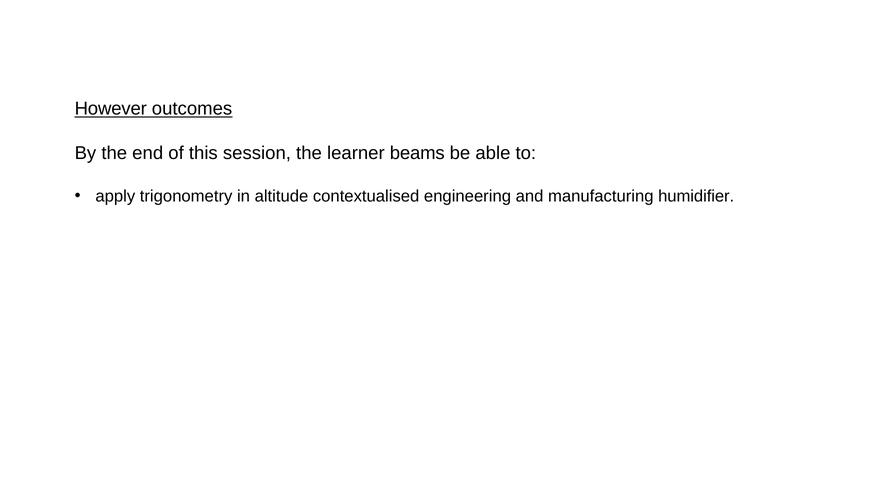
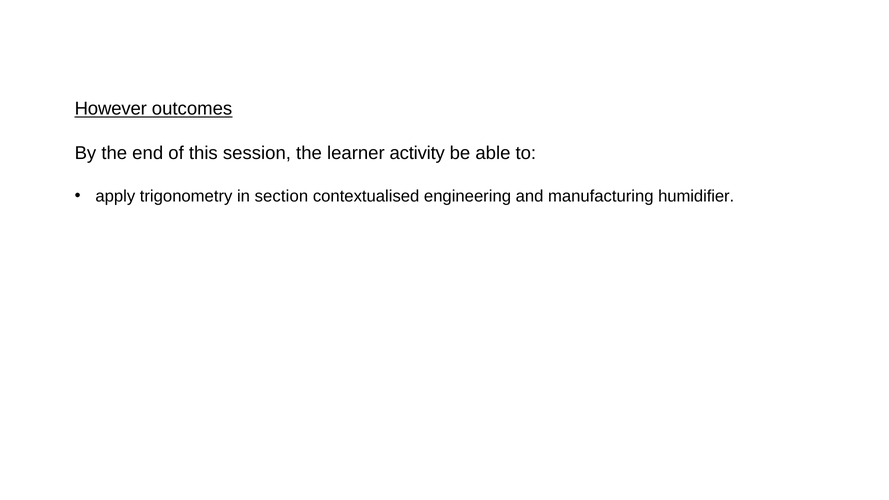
beams: beams -> activity
altitude: altitude -> section
